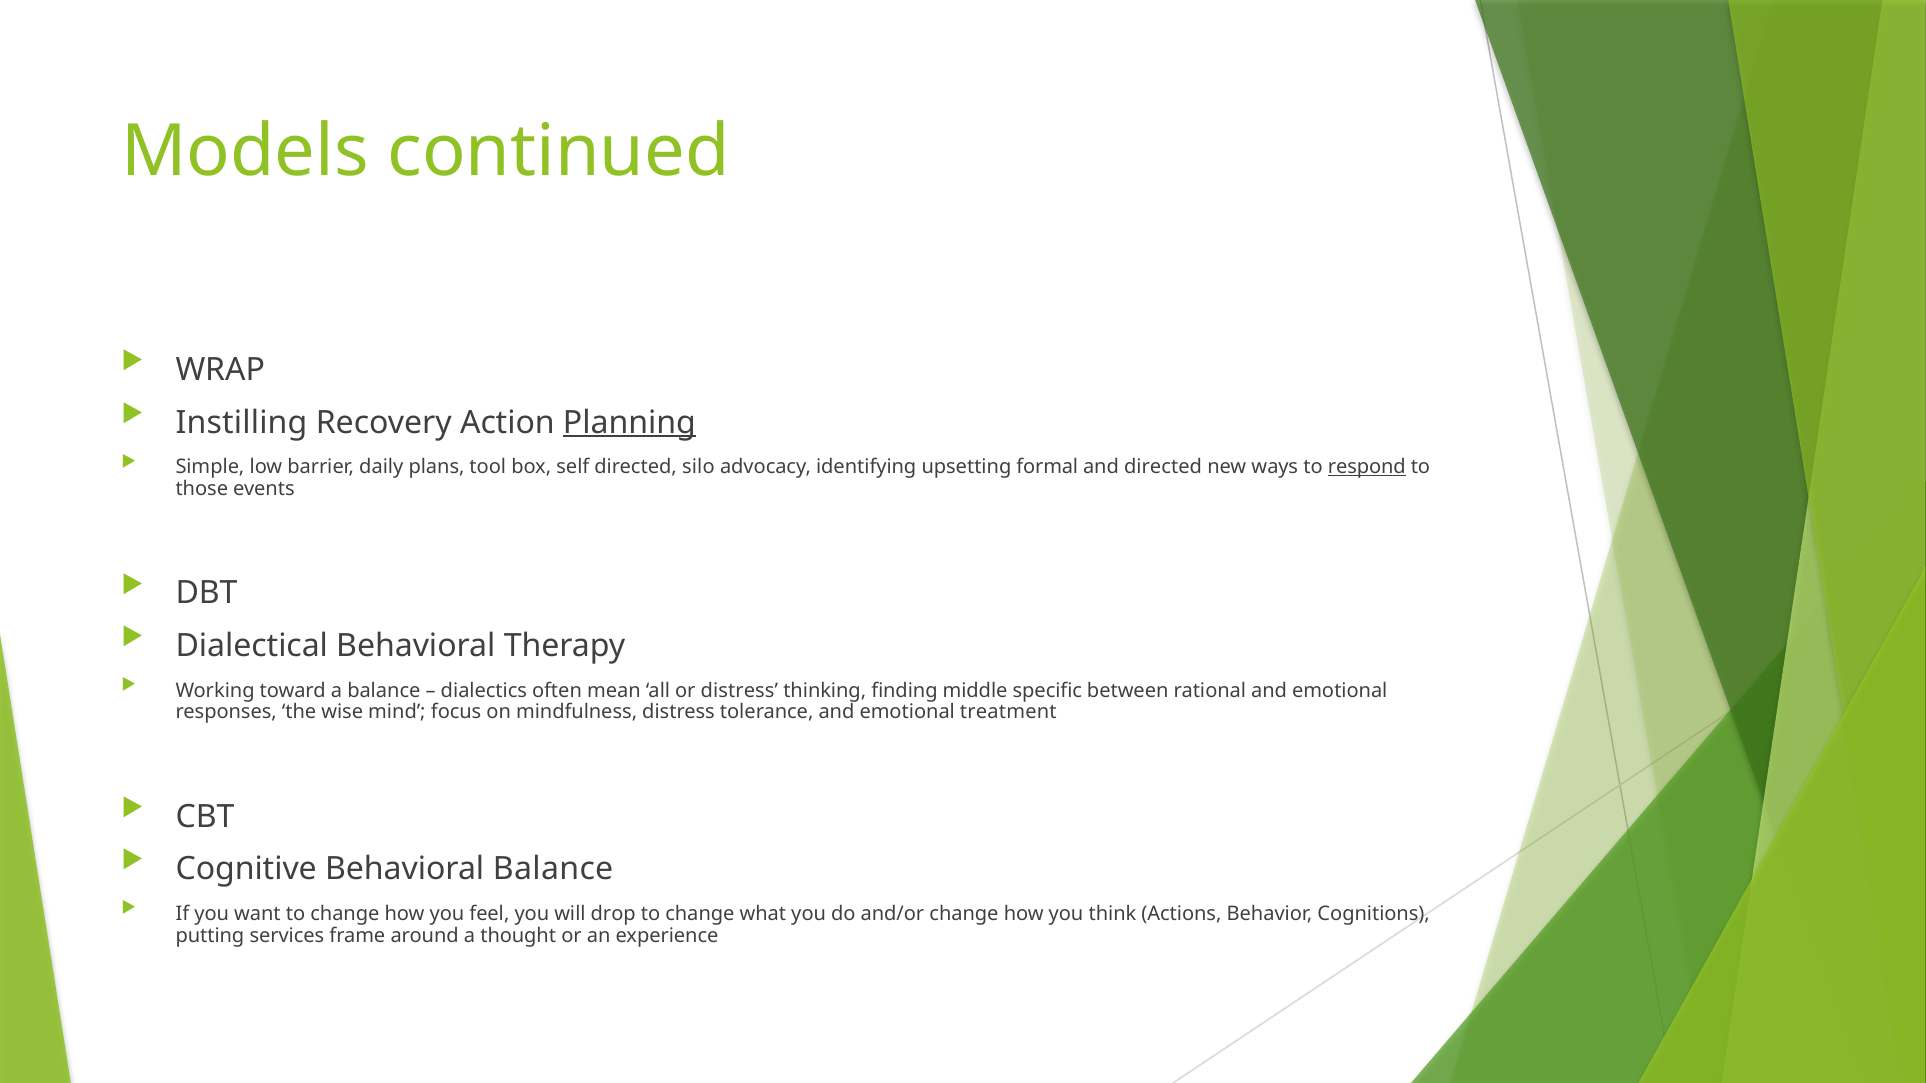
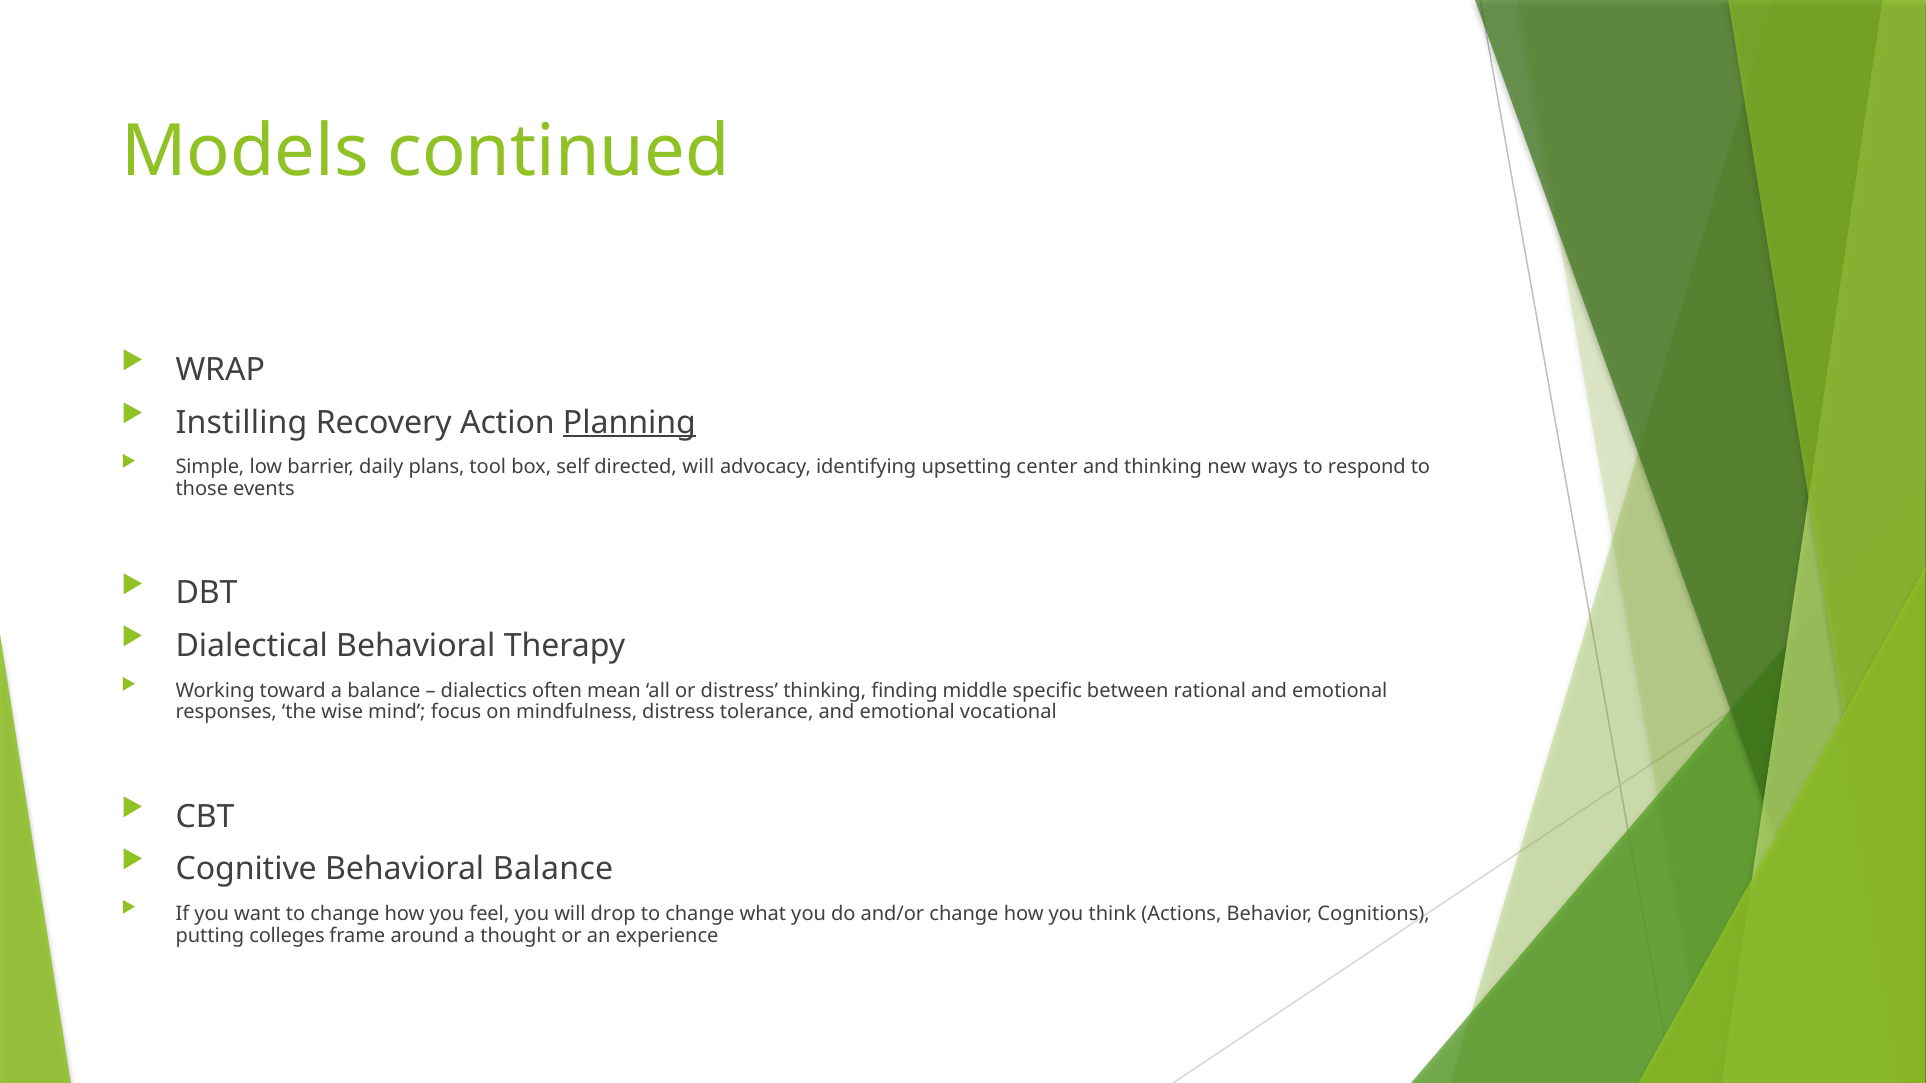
directed silo: silo -> will
formal: formal -> center
and directed: directed -> thinking
respond underline: present -> none
treatment: treatment -> vocational
services: services -> colleges
